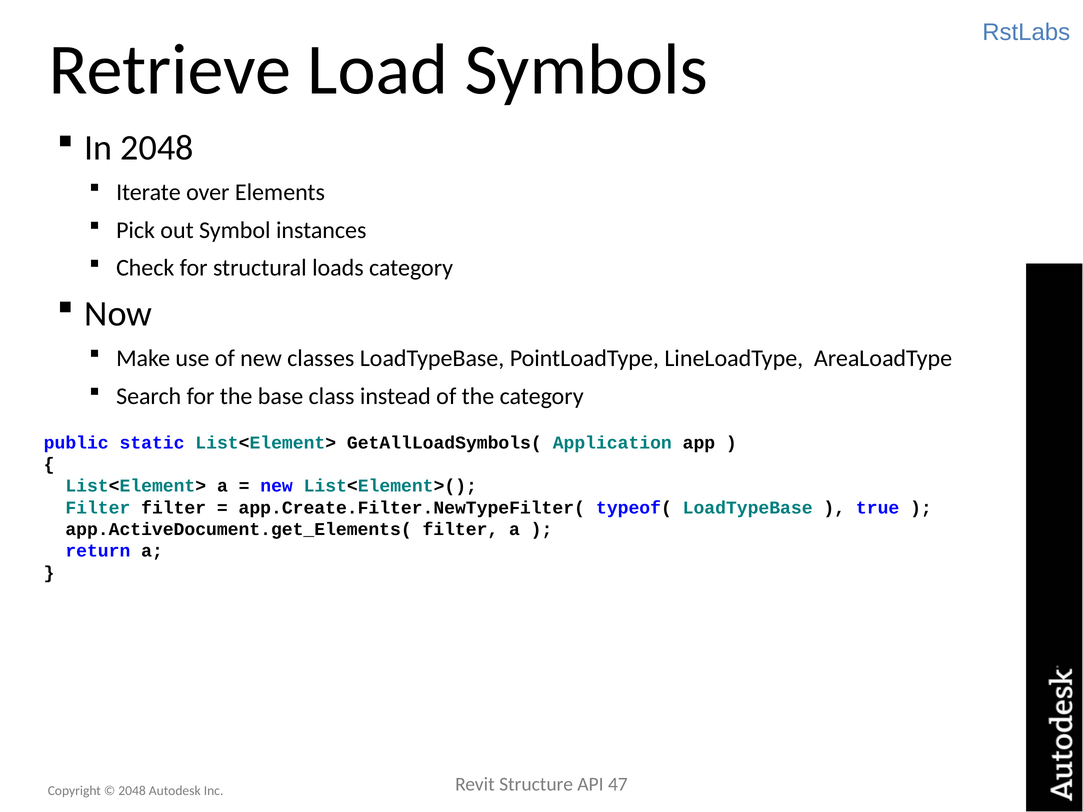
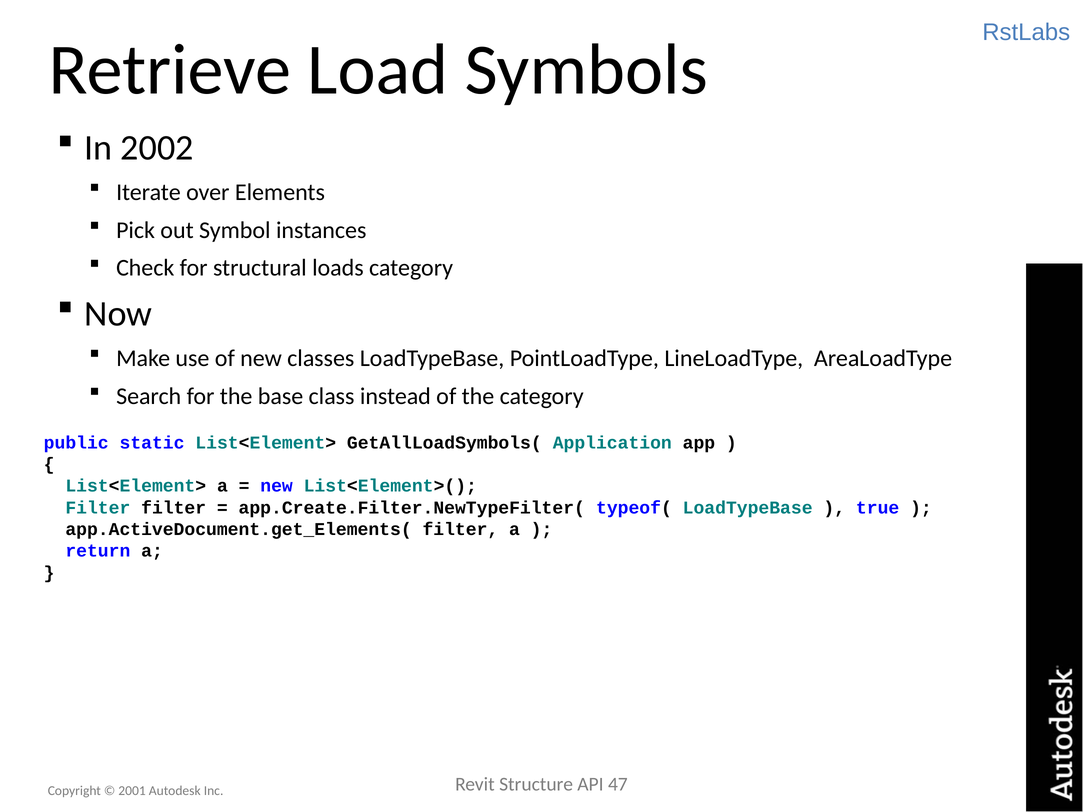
In 2048: 2048 -> 2002
2048 at (132, 791): 2048 -> 2001
